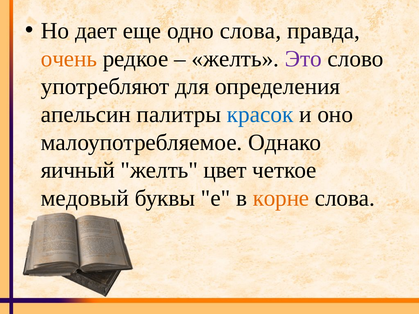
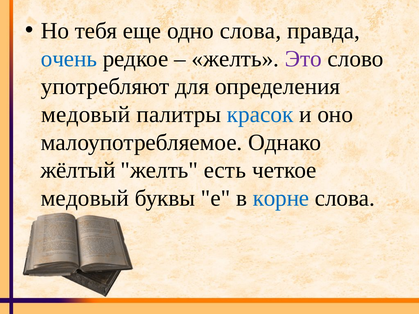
дает: дает -> тебя
очень colour: orange -> blue
апельсин at (86, 115): апельсин -> медовый
яичный: яичный -> жёлтый
цвет: цвет -> есть
корне colour: orange -> blue
